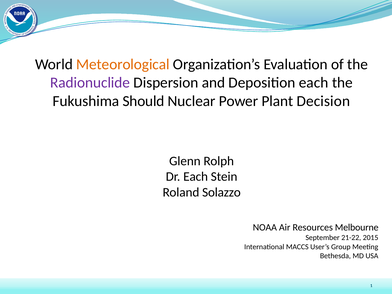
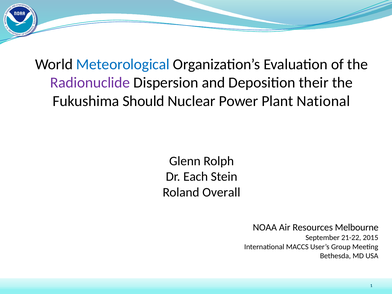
Meteorological colour: orange -> blue
Deposition each: each -> their
Decision: Decision -> National
Solazzo: Solazzo -> Overall
